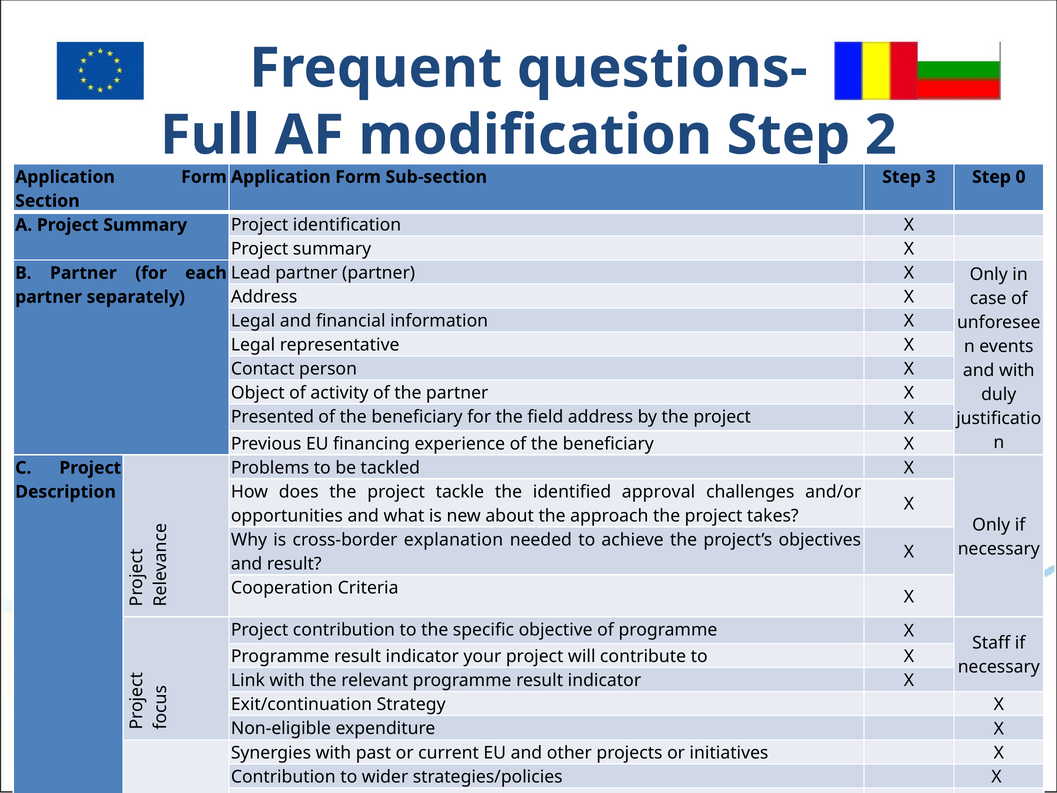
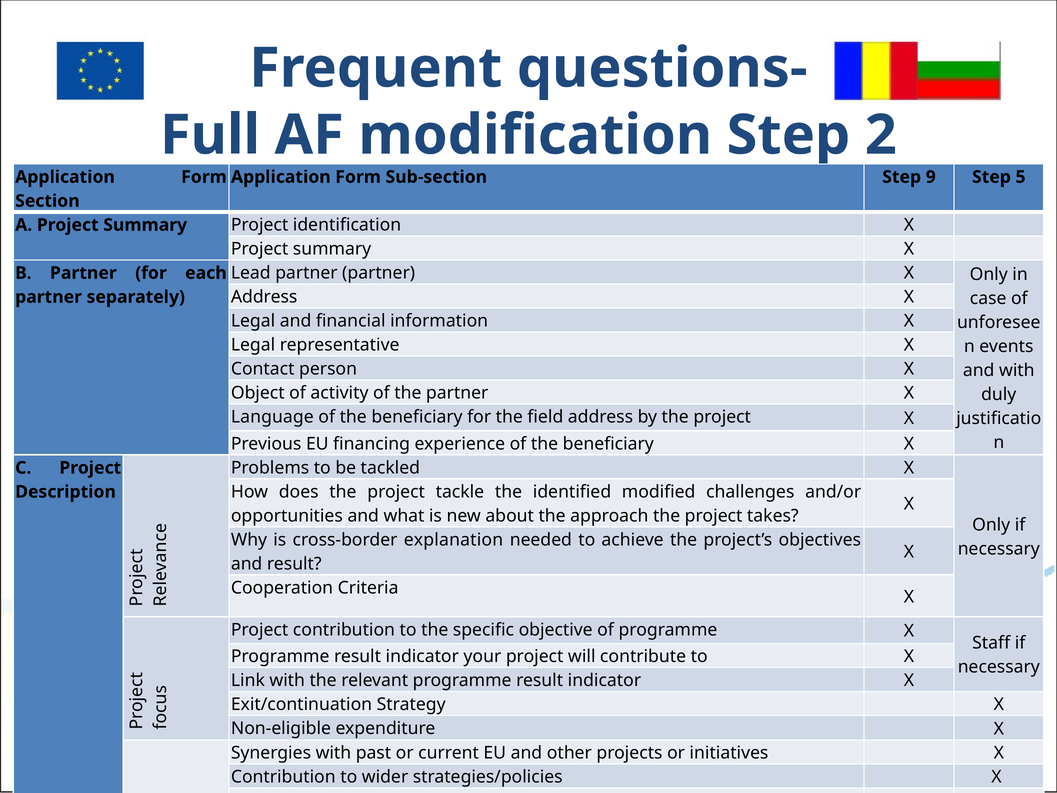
3: 3 -> 9
0: 0 -> 5
Presented: Presented -> Language
approval: approval -> modified
